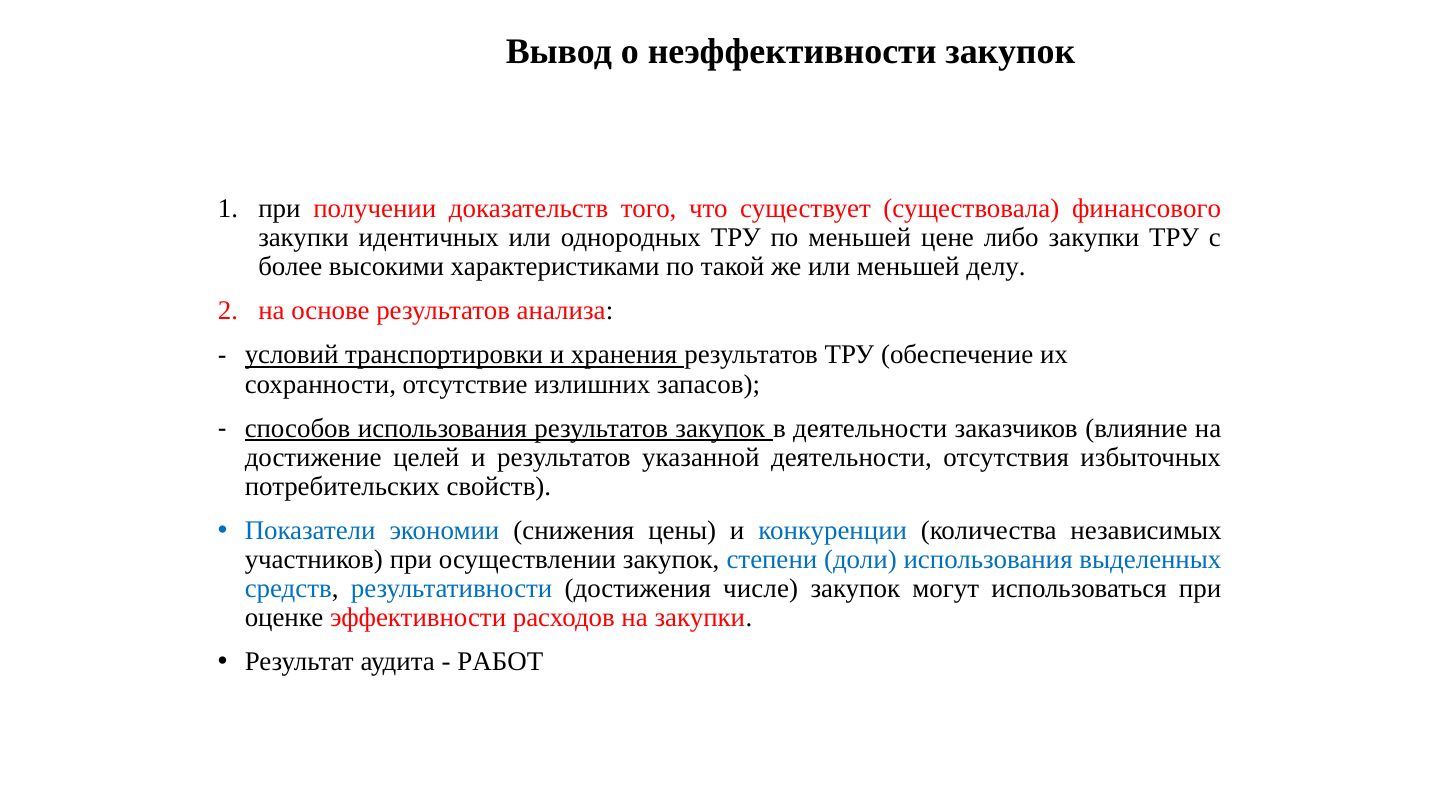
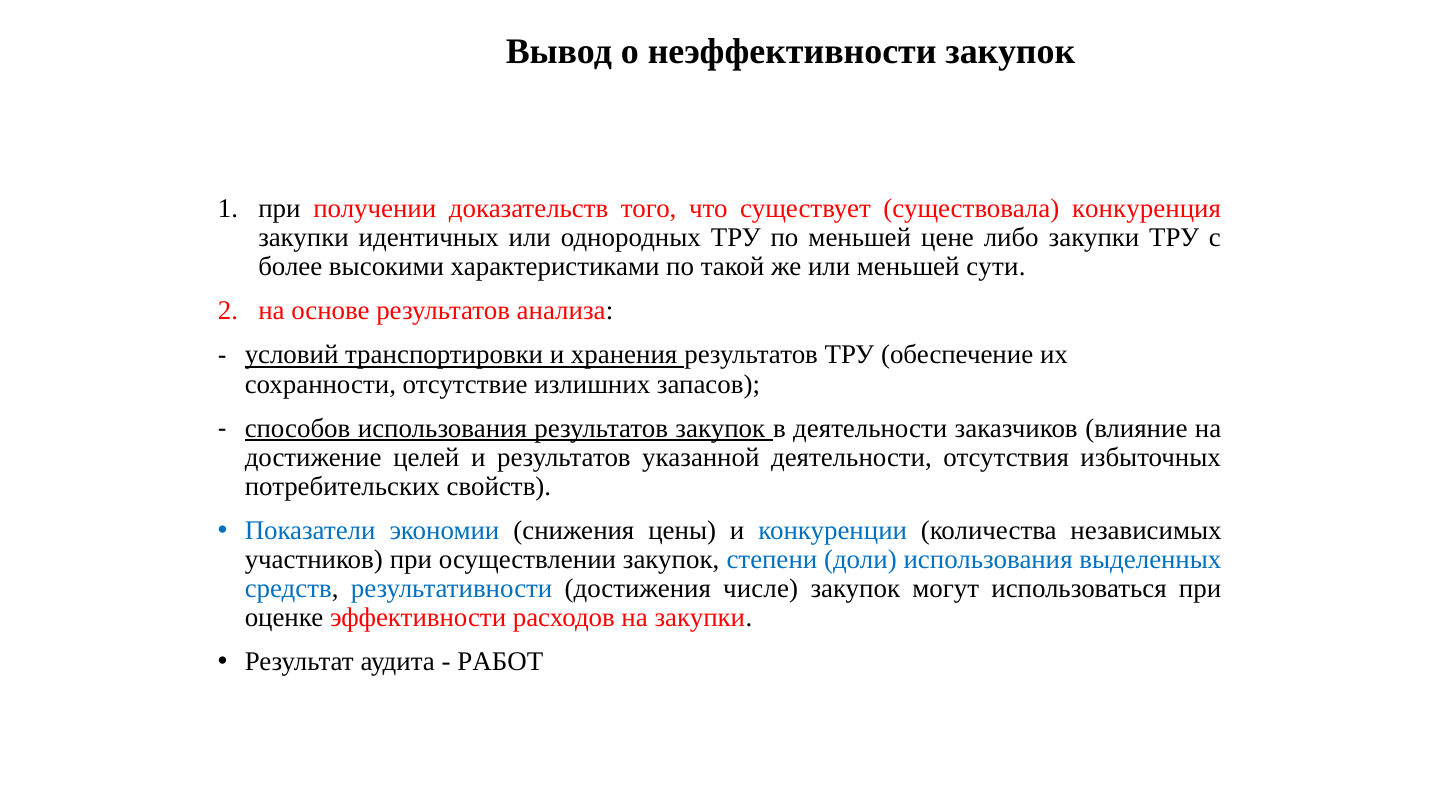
финансового: финансового -> конкуренция
делу: делу -> сути
